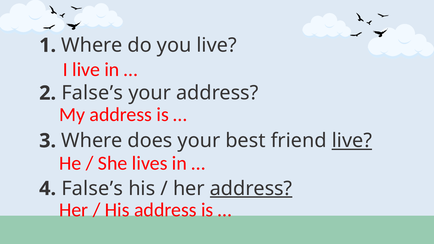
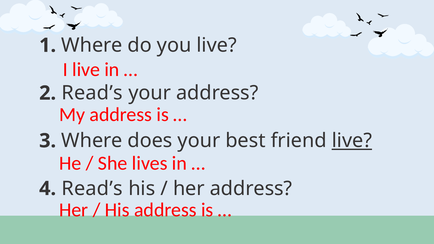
2 False’s: False’s -> Read’s
4 False’s: False’s -> Read’s
address at (251, 189) underline: present -> none
